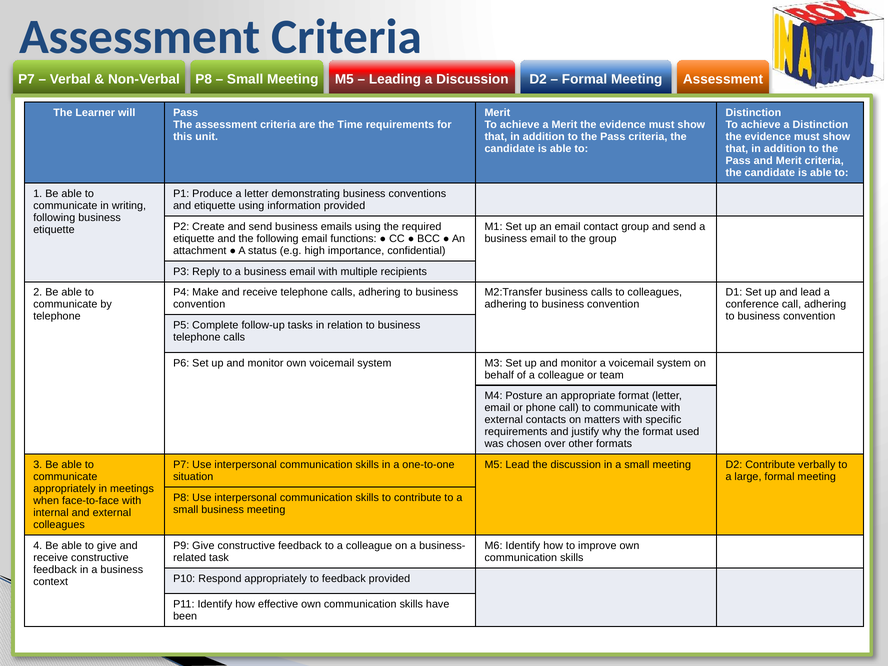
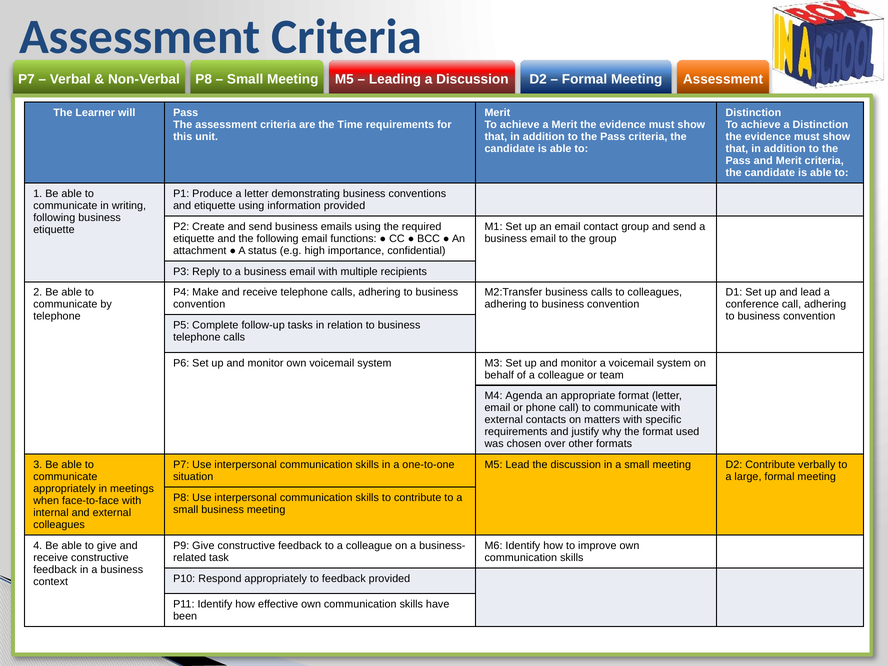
Posture: Posture -> Agenda
